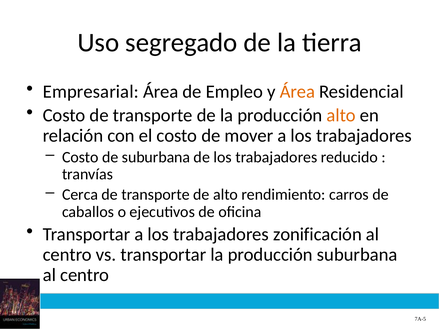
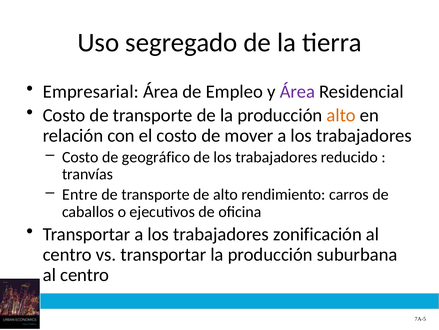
Área at (297, 92) colour: orange -> purple
de suburbana: suburbana -> geográfico
Cerca: Cerca -> Entre
